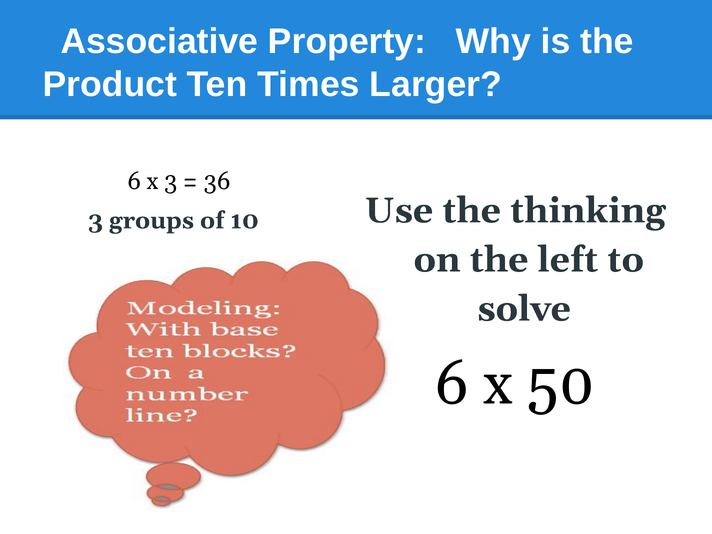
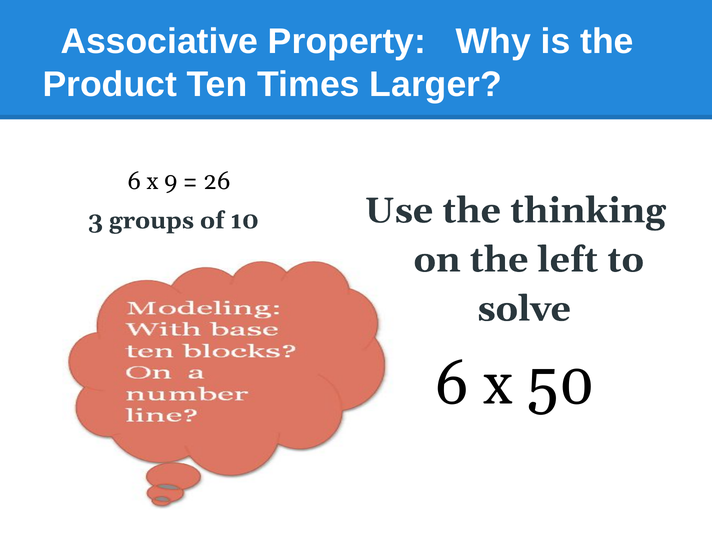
x 3: 3 -> 9
36: 36 -> 26
